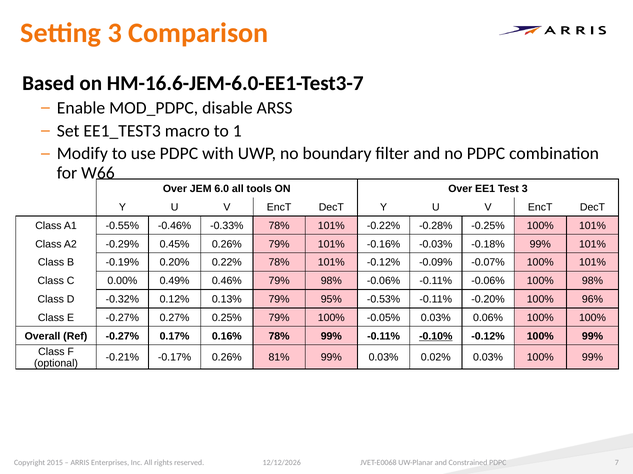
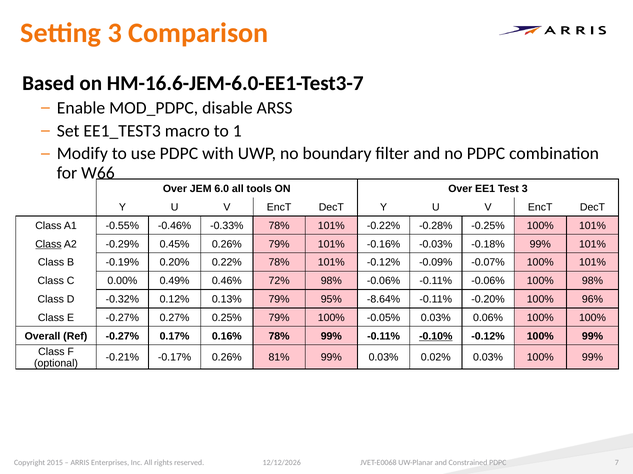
Class at (48, 244) underline: none -> present
0.46% 79%: 79% -> 72%
-0.53%: -0.53% -> -8.64%
